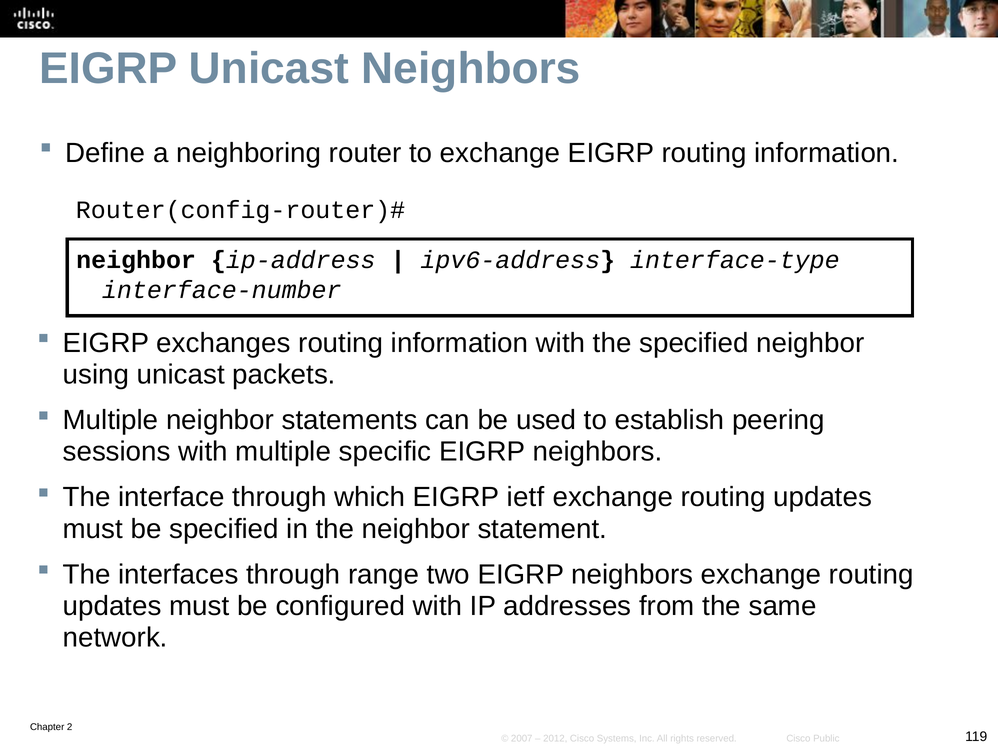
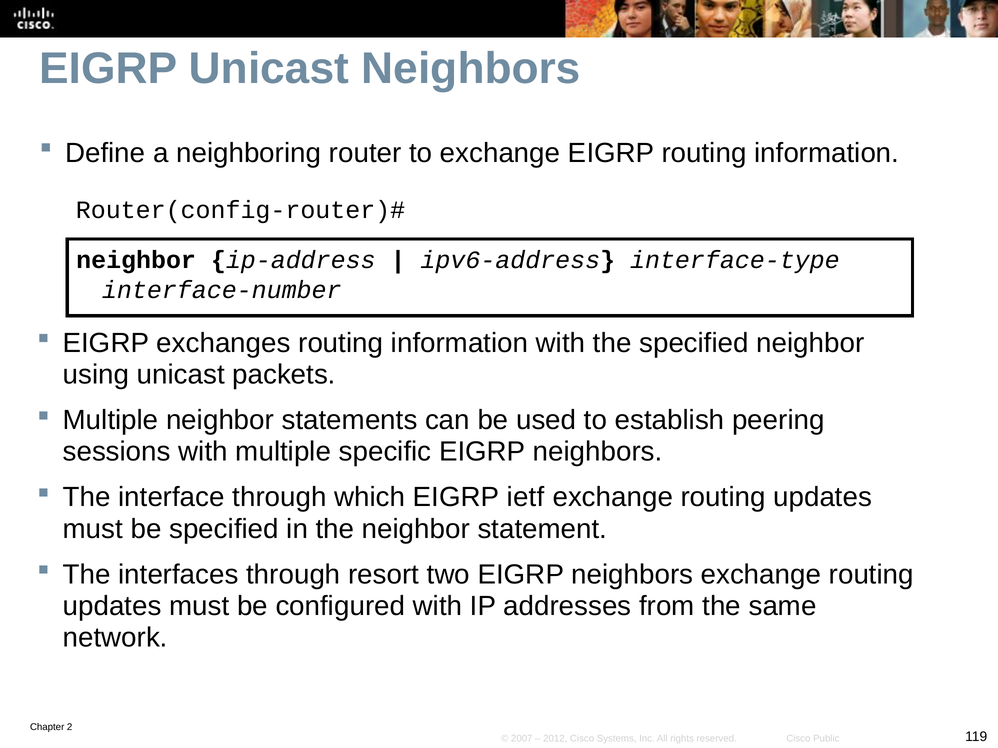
range: range -> resort
